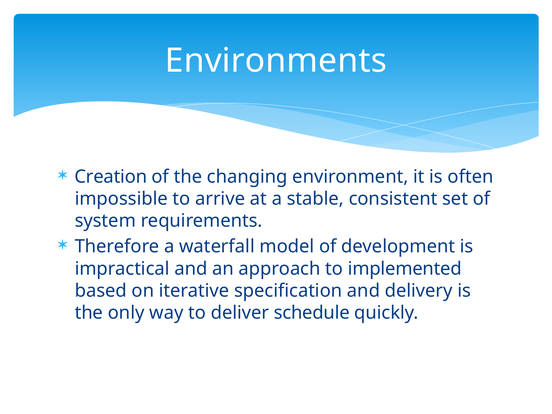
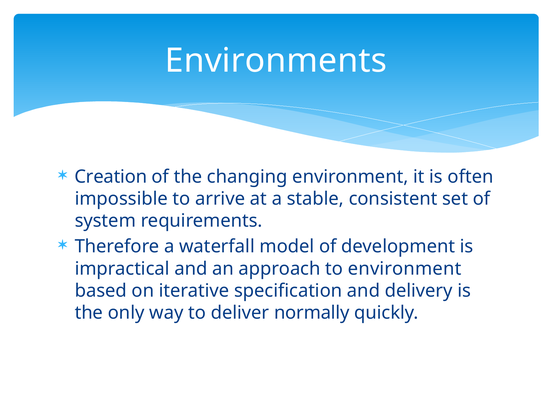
to implemented: implemented -> environment
schedule: schedule -> normally
